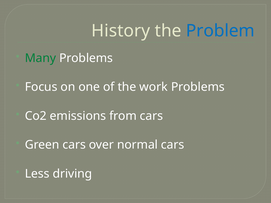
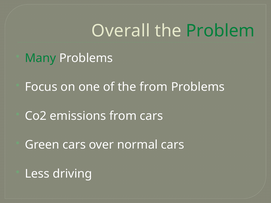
History: History -> Overall
Problem colour: blue -> green
the work: work -> from
